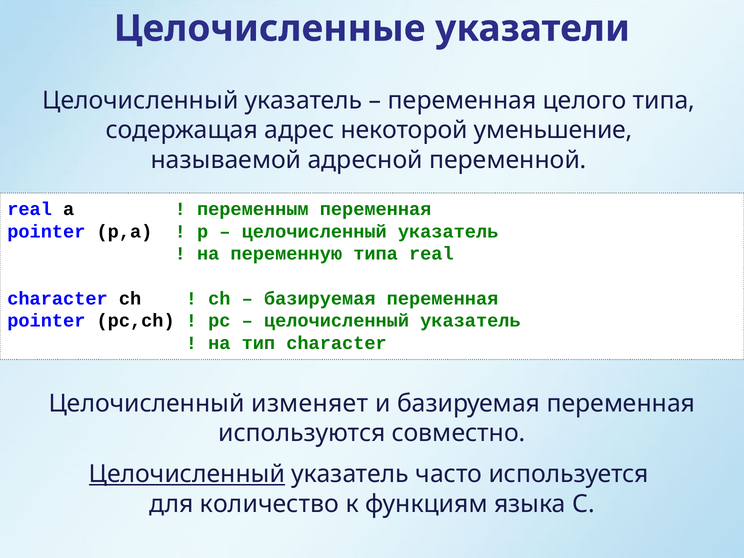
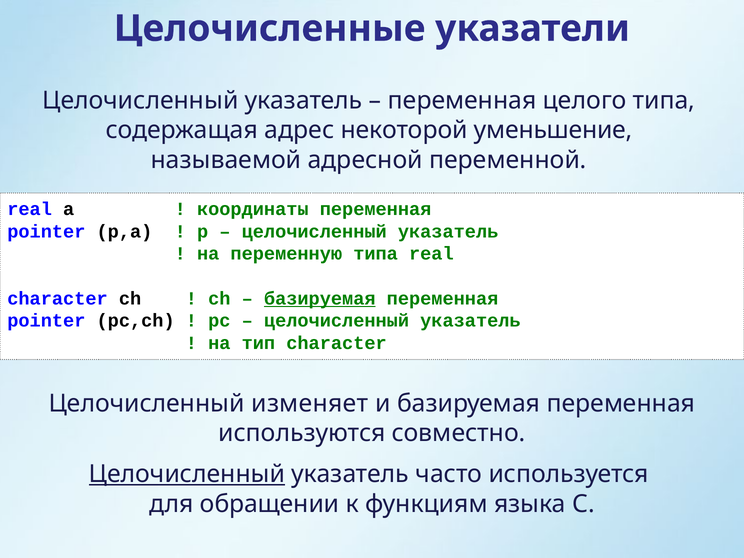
переменным: переменным -> координаты
базируемая at (320, 298) underline: none -> present
количество: количество -> обращении
